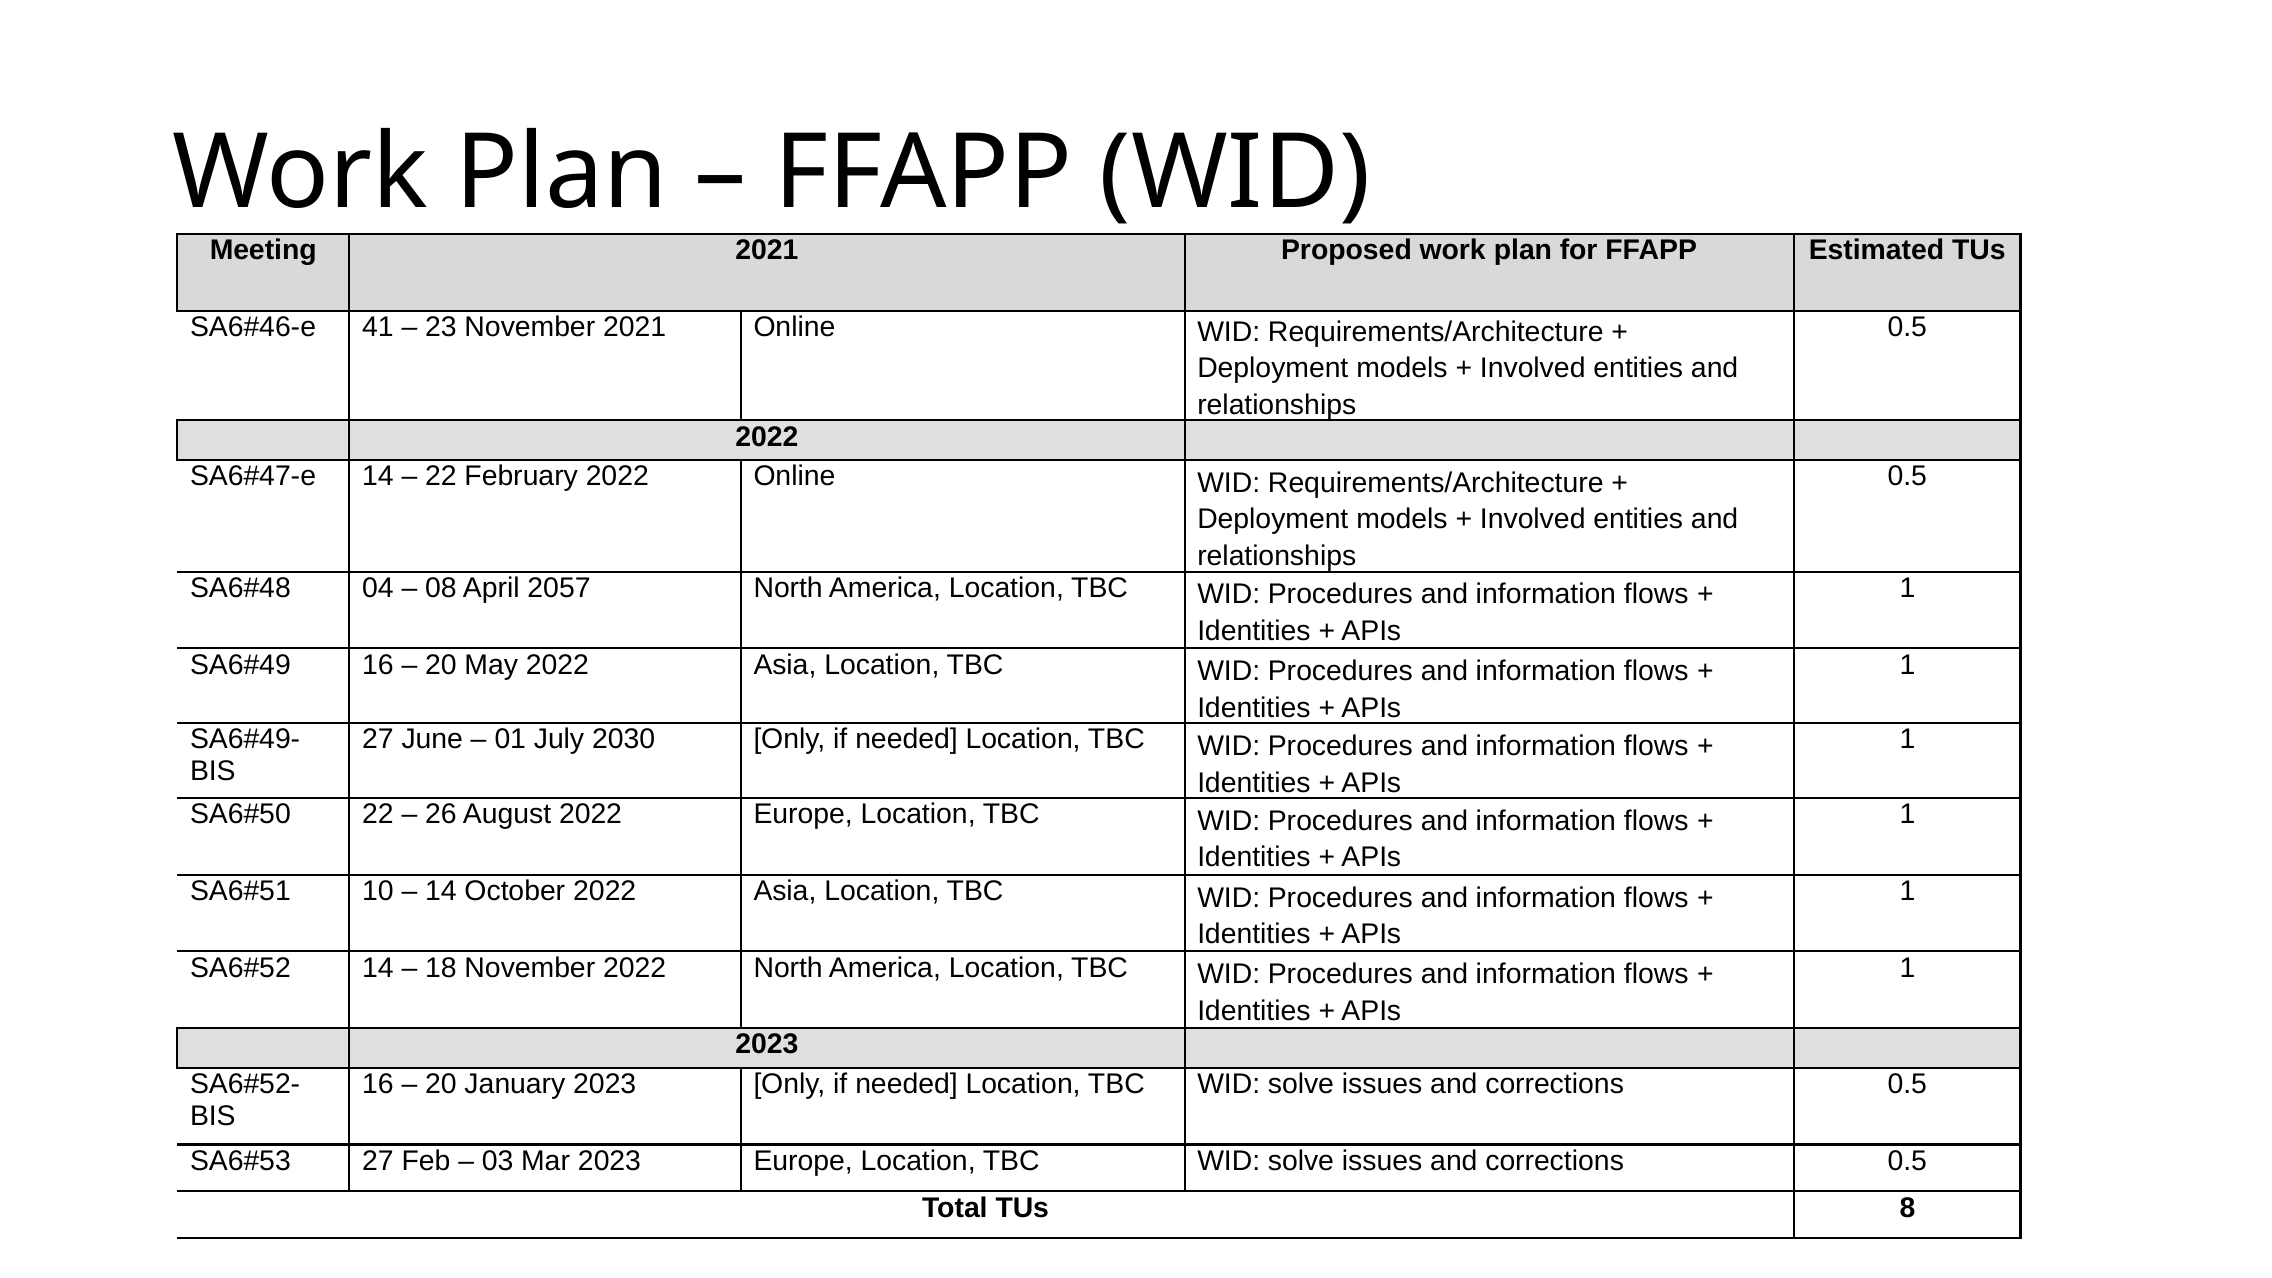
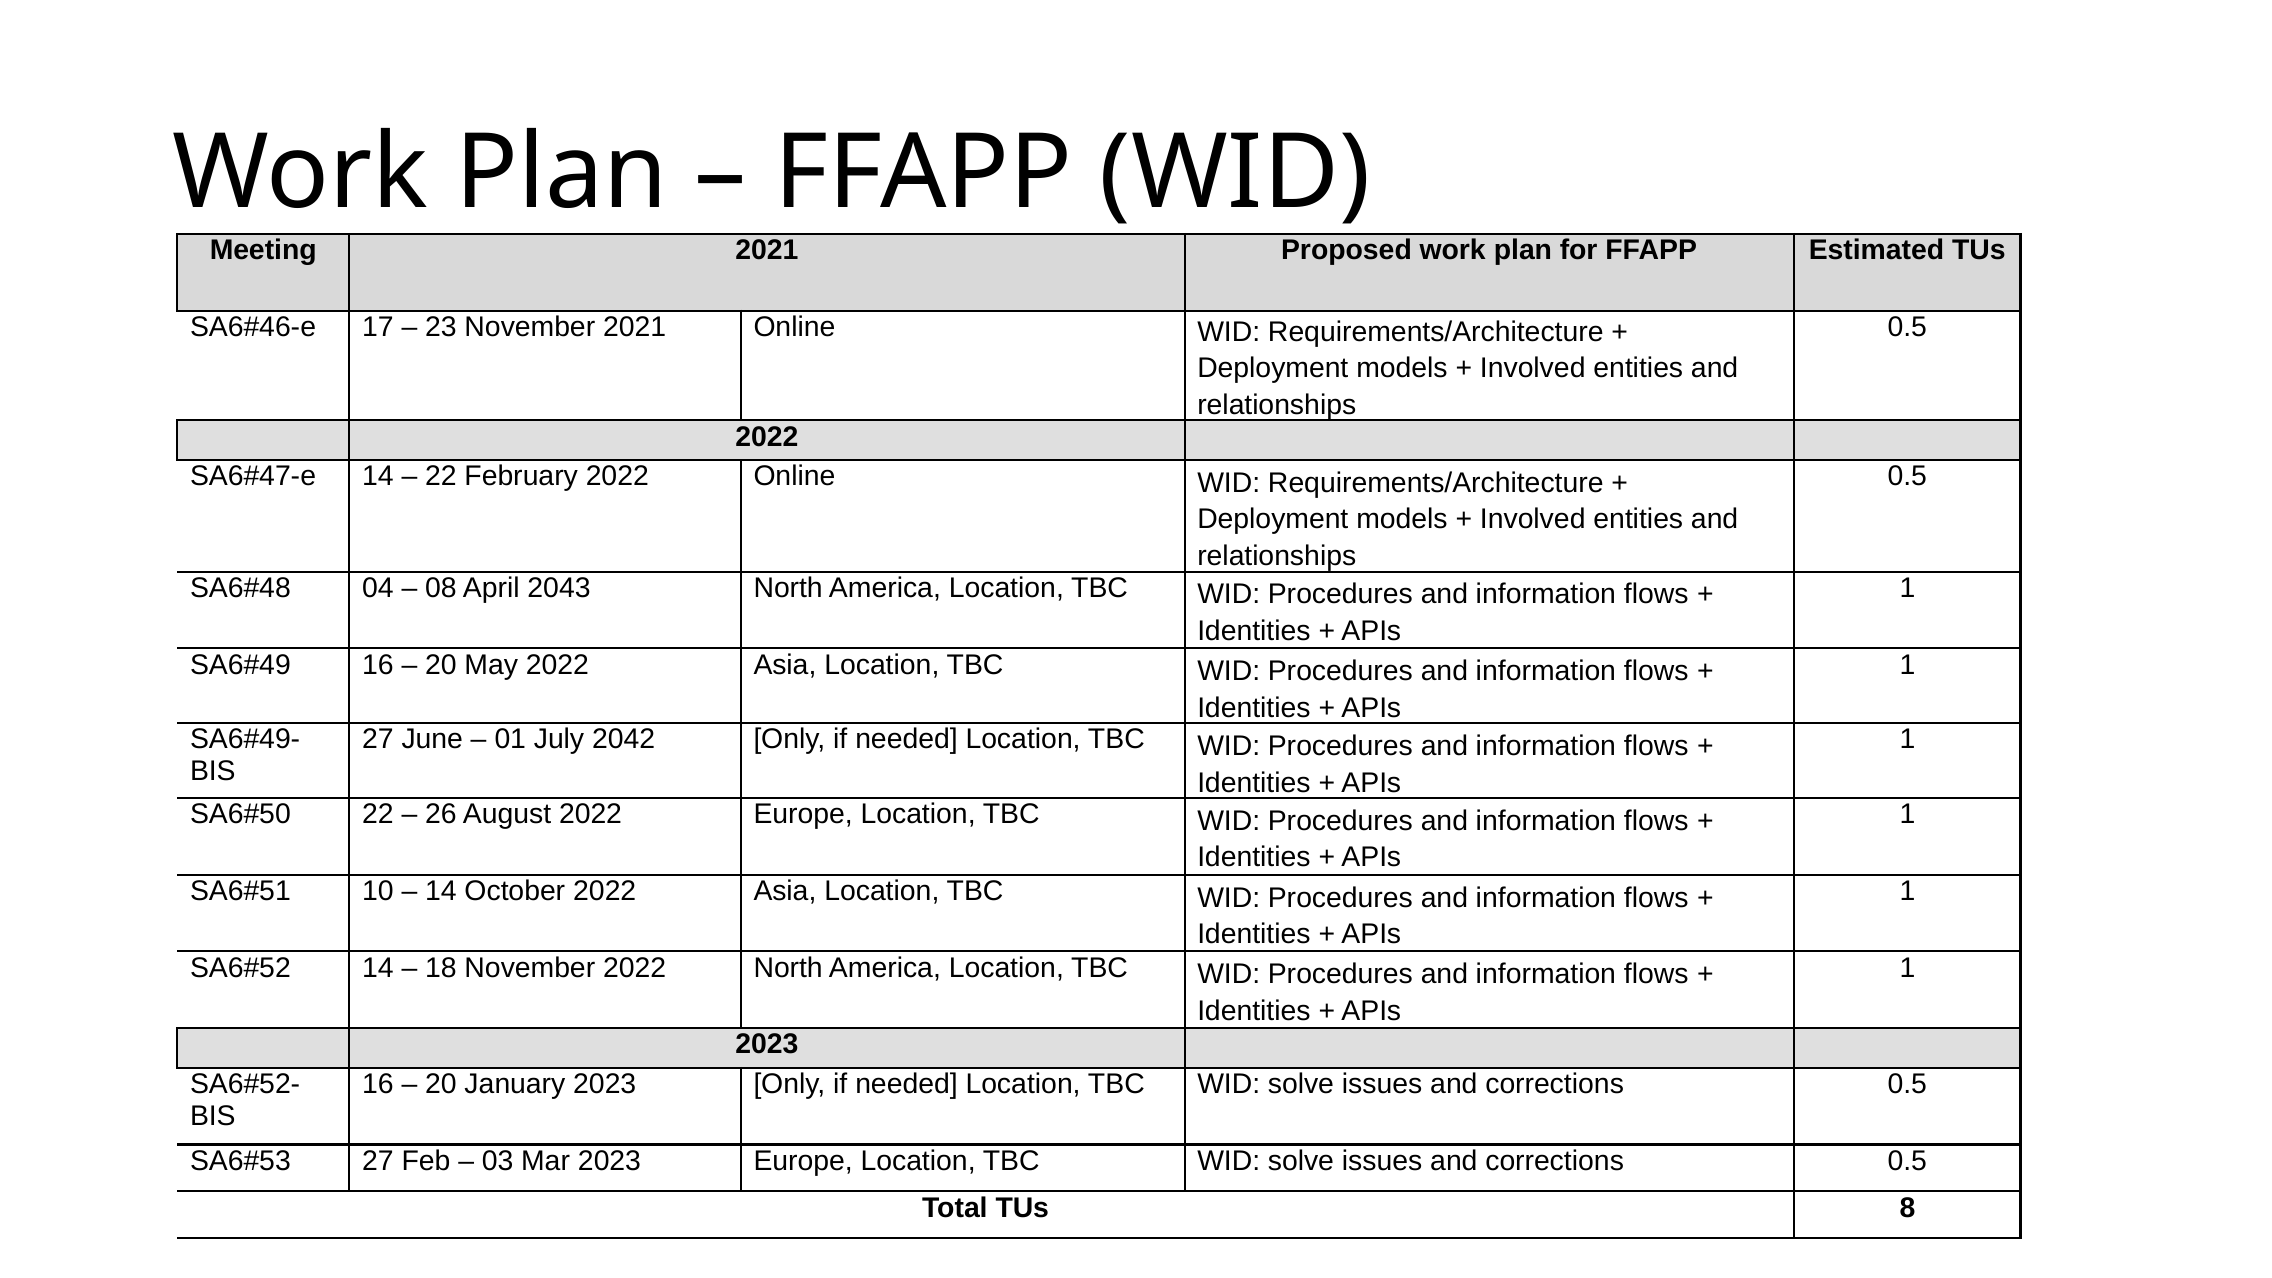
41: 41 -> 17
2057: 2057 -> 2043
2030: 2030 -> 2042
